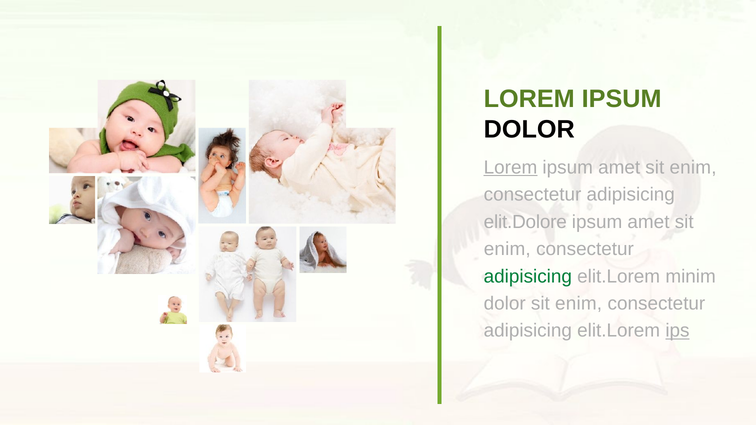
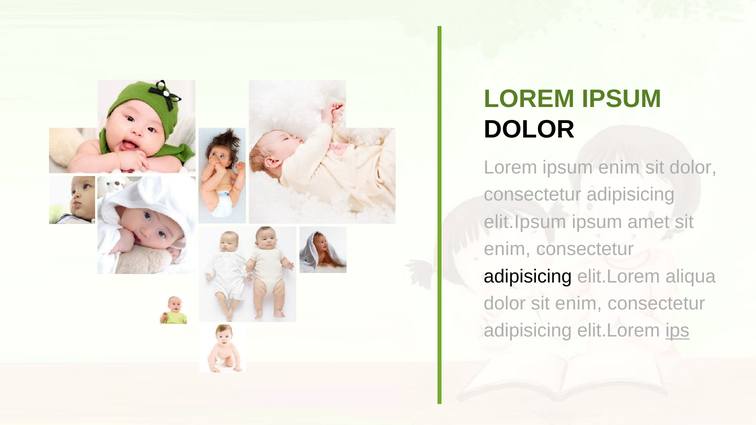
Lorem at (510, 168) underline: present -> none
amet at (619, 168): amet -> enim
enim at (693, 168): enim -> dolor
elit.Dolore: elit.Dolore -> elit.Ipsum
adipisicing at (528, 276) colour: green -> black
minim: minim -> aliqua
